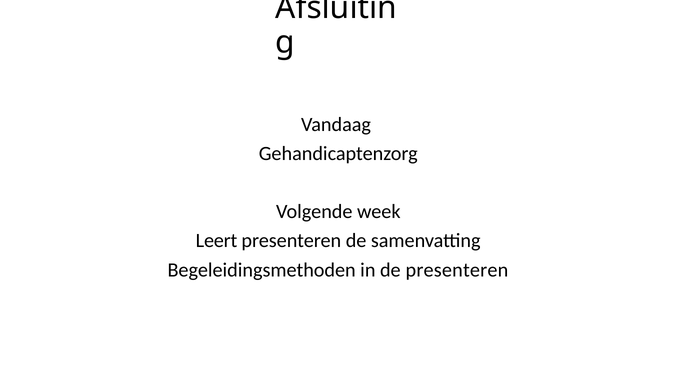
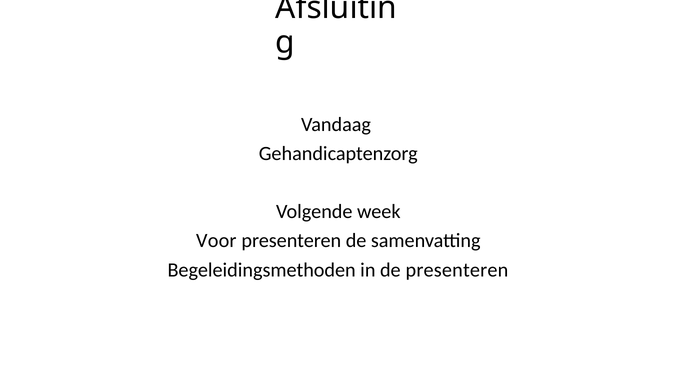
Leert: Leert -> Voor
